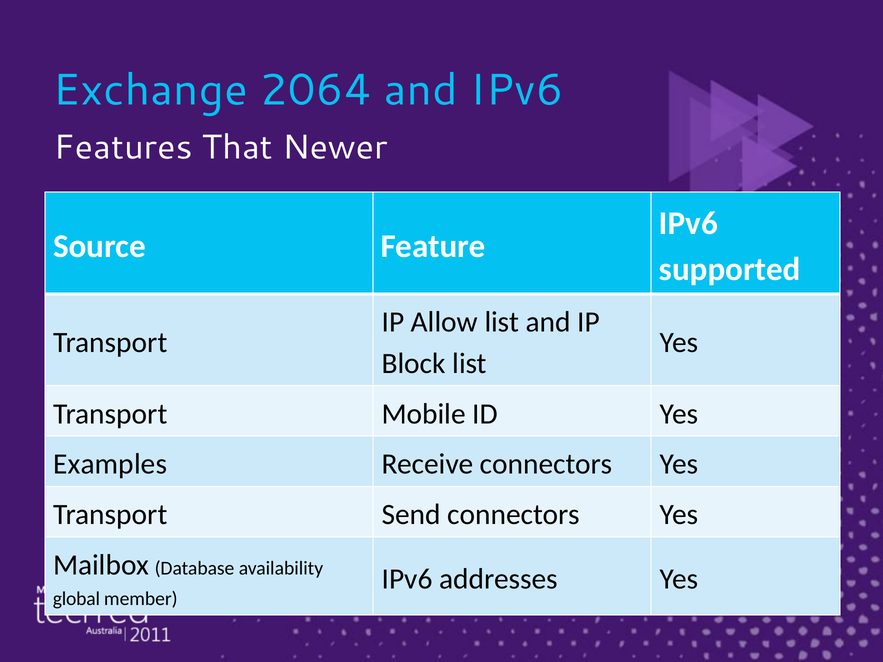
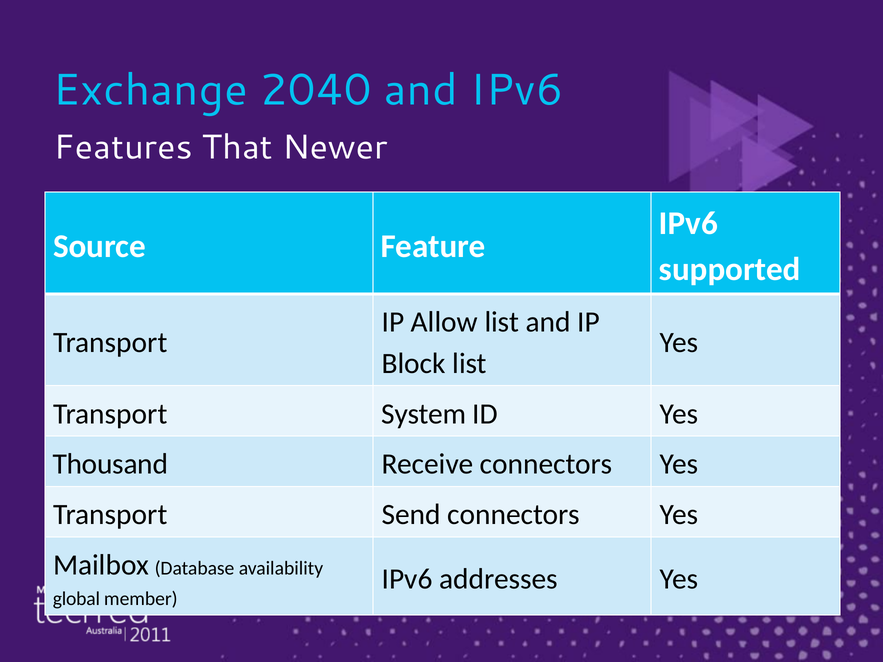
2064: 2064 -> 2040
Mobile: Mobile -> System
Examples: Examples -> Thousand
